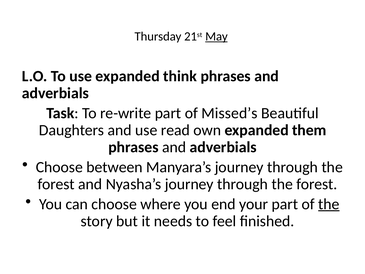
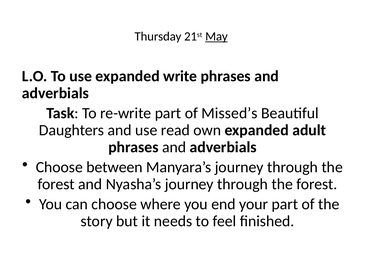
think: think -> write
them: them -> adult
the at (329, 204) underline: present -> none
